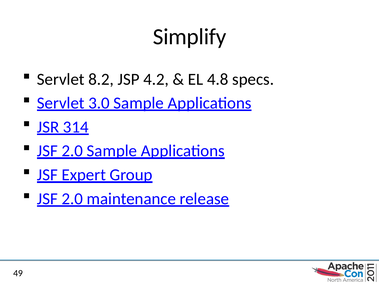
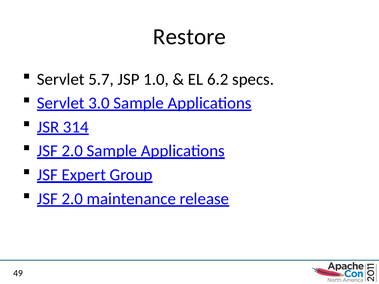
Simplify: Simplify -> Restore
8.2: 8.2 -> 5.7
4.2: 4.2 -> 1.0
4.8: 4.8 -> 6.2
